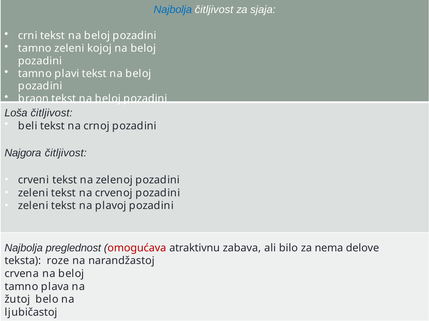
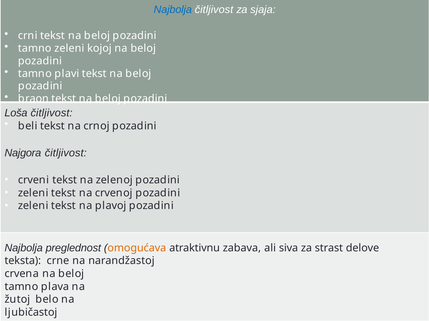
omogućava colour: red -> orange
bilo: bilo -> siva
nema: nema -> strast
roze: roze -> crne
